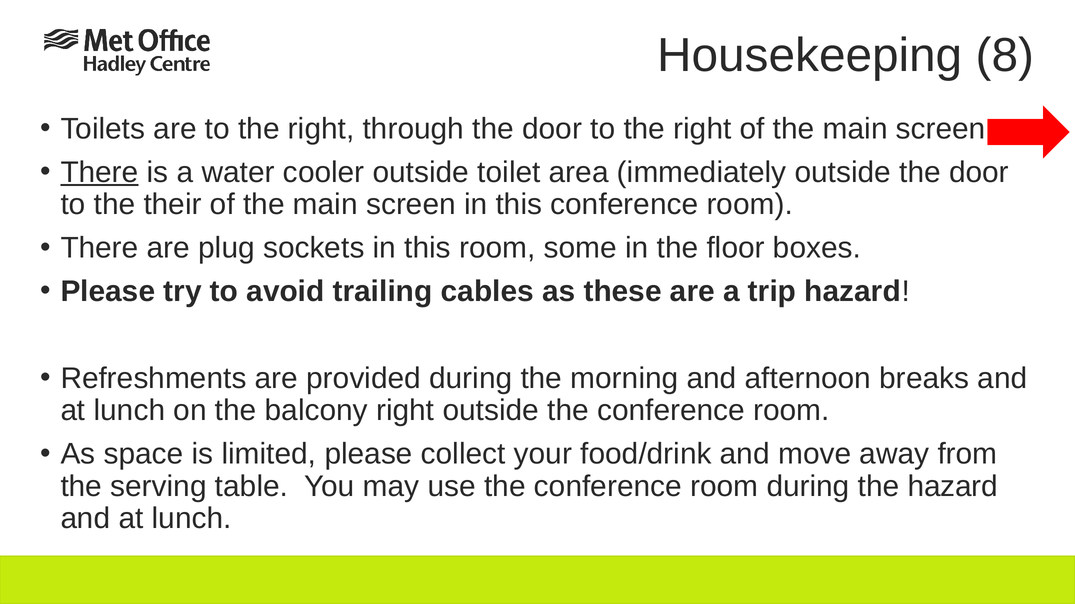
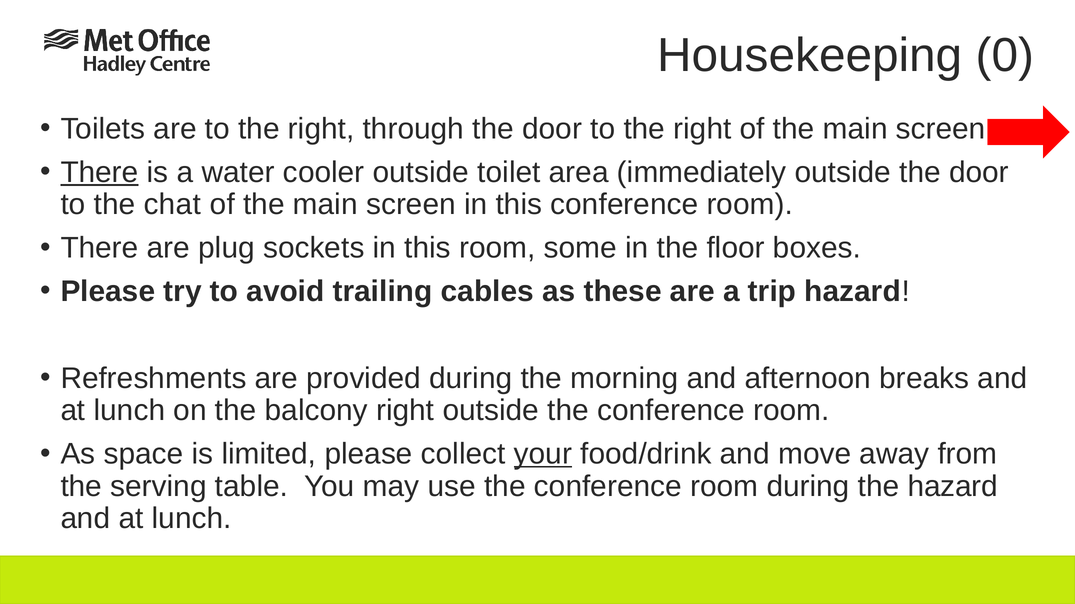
8: 8 -> 0
their: their -> chat
your underline: none -> present
